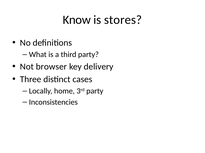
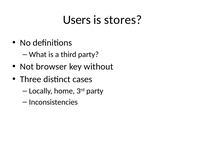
Know: Know -> Users
delivery: delivery -> without
